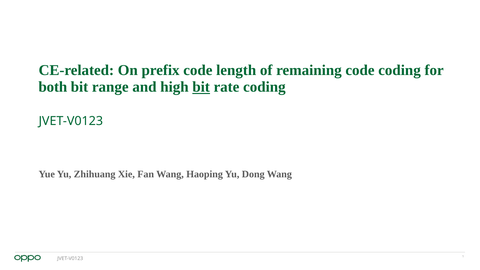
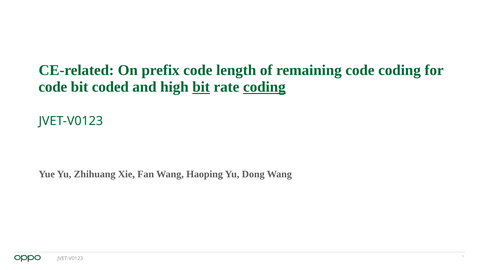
both at (53, 87): both -> code
range: range -> coded
coding at (264, 87) underline: none -> present
